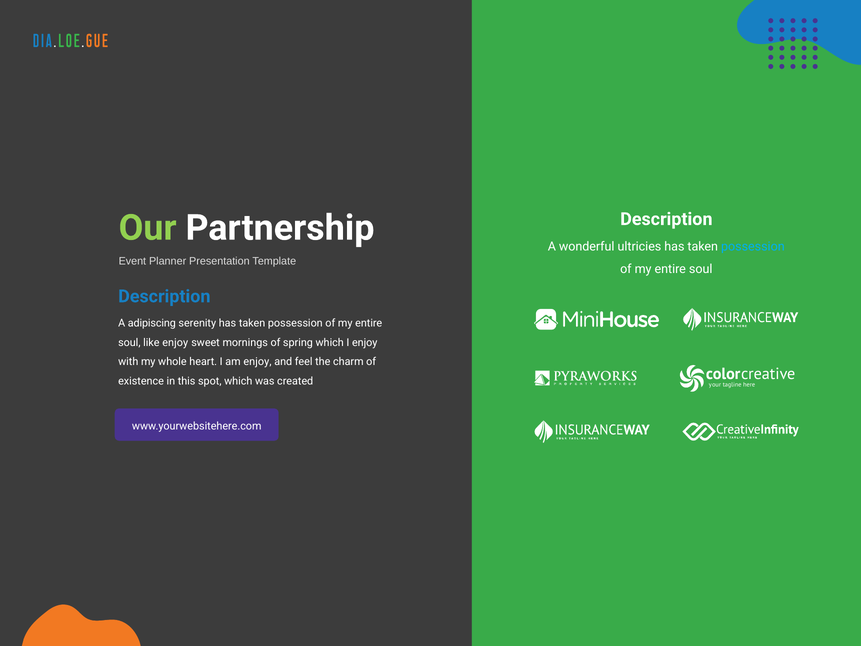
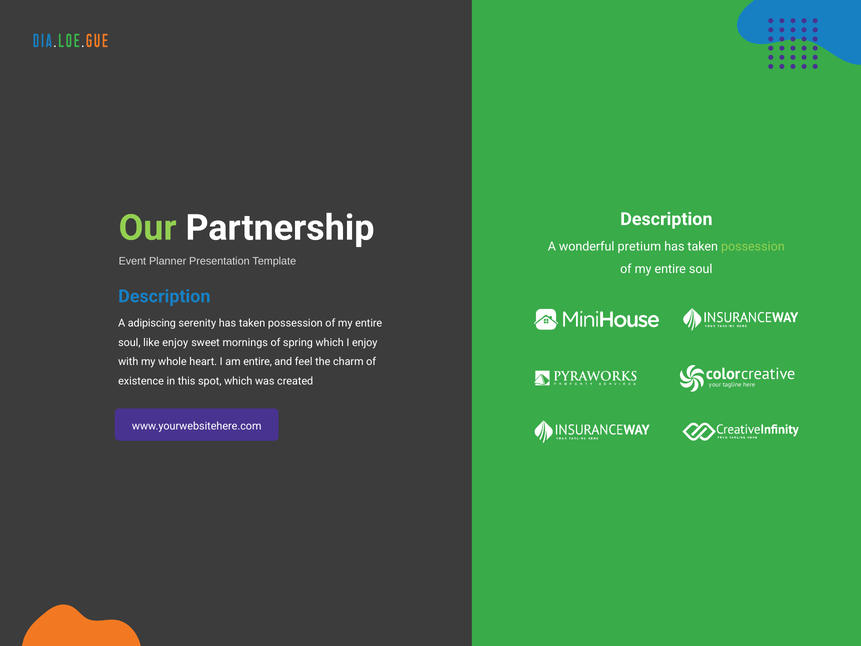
ultricies: ultricies -> pretium
possession at (753, 246) colour: light blue -> light green
am enjoy: enjoy -> entire
